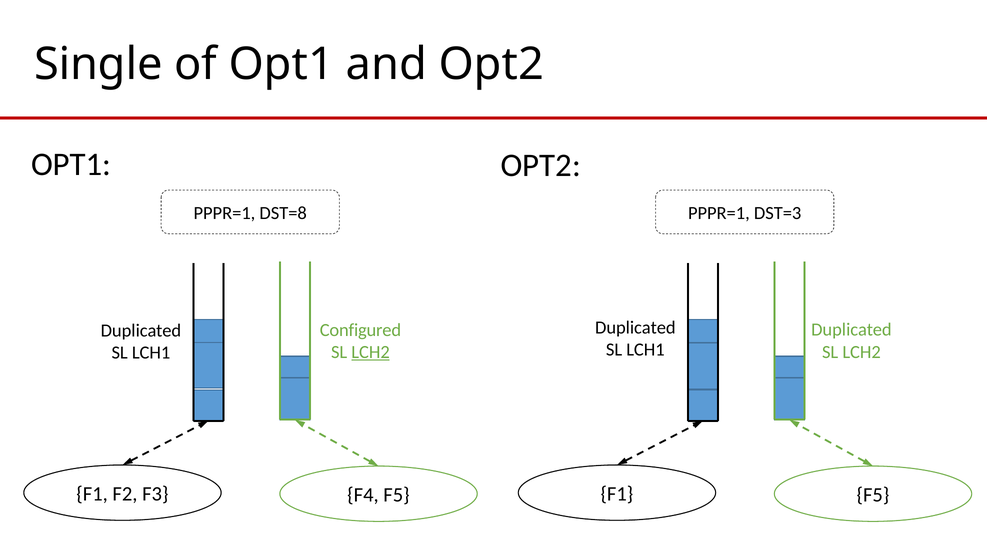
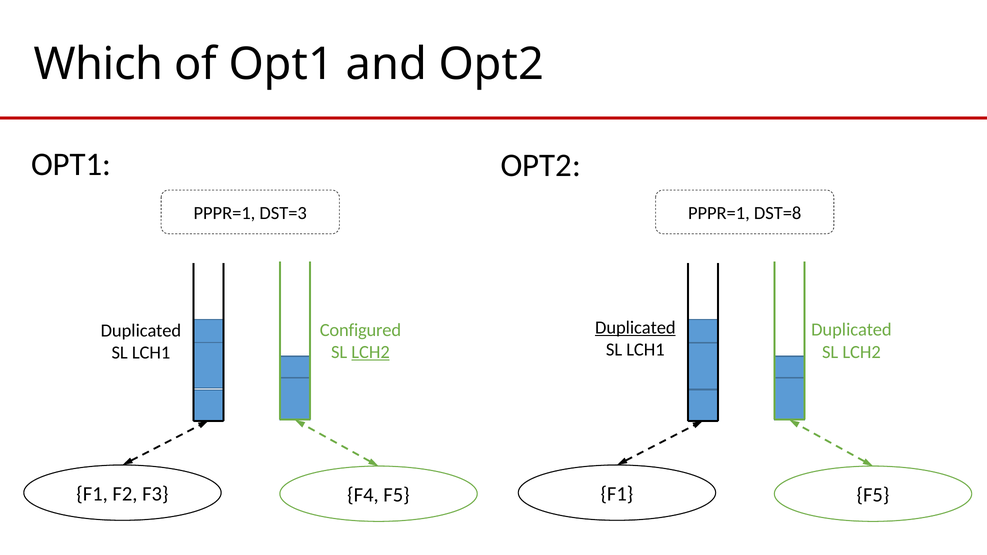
Single: Single -> Which
DST=8: DST=8 -> DST=3
DST=3: DST=3 -> DST=8
Duplicated at (635, 328) underline: none -> present
